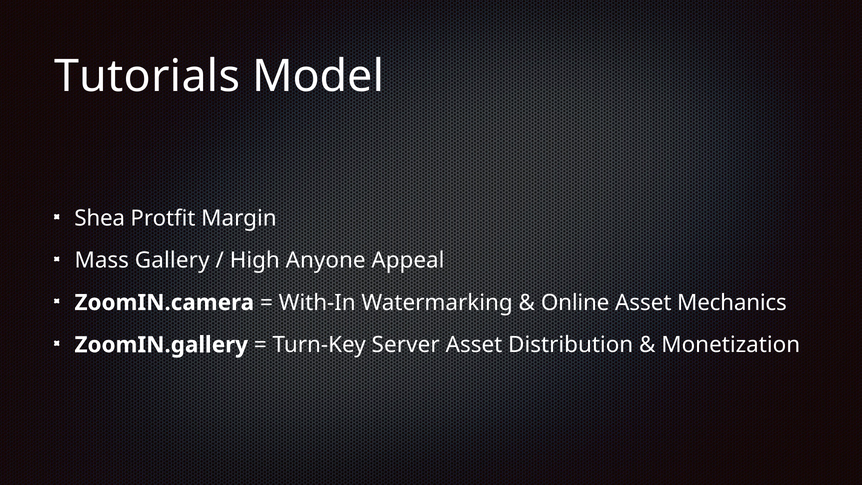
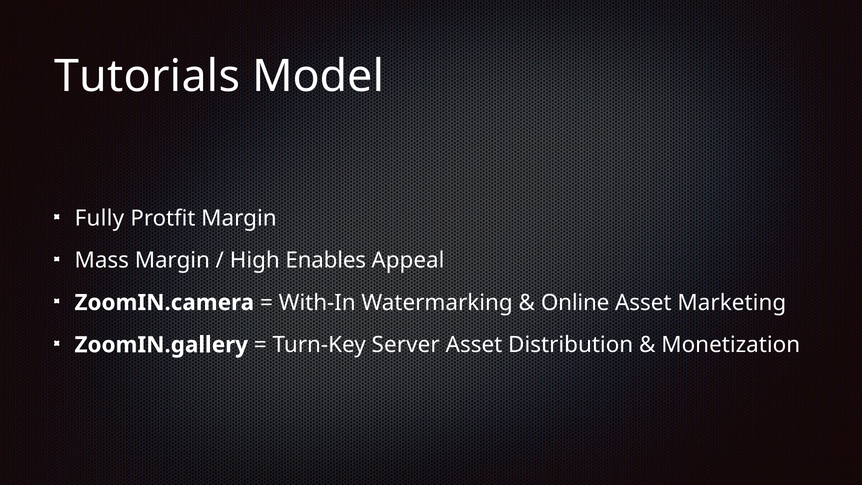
Shea: Shea -> Fully
Mass Gallery: Gallery -> Margin
Anyone: Anyone -> Enables
Mechanics: Mechanics -> Marketing
